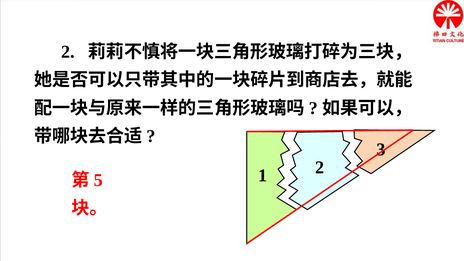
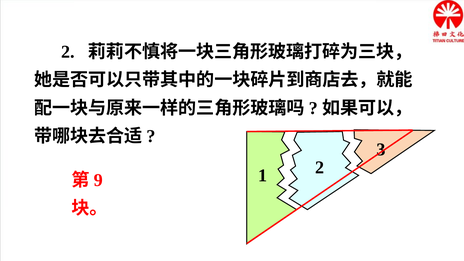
5: 5 -> 9
